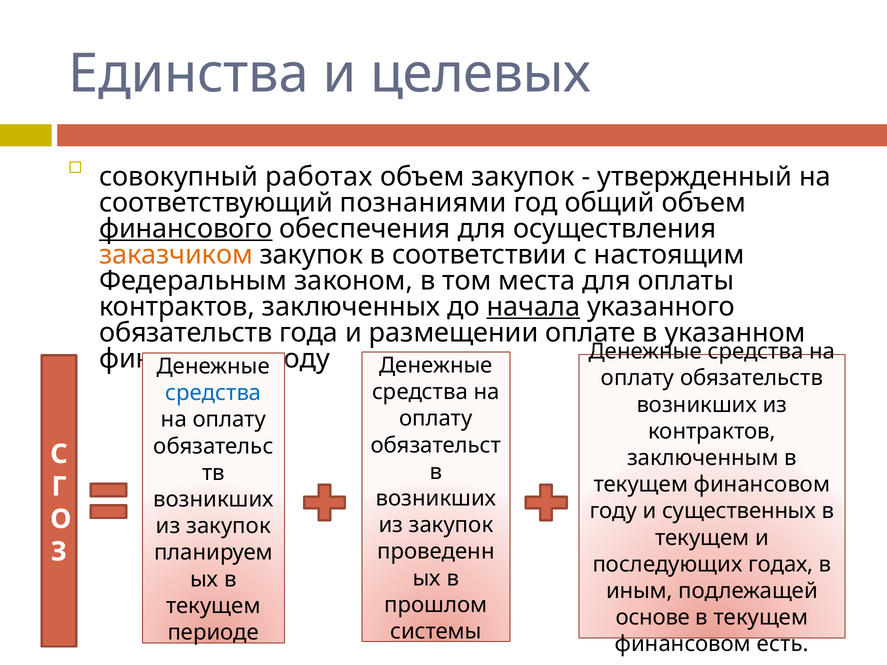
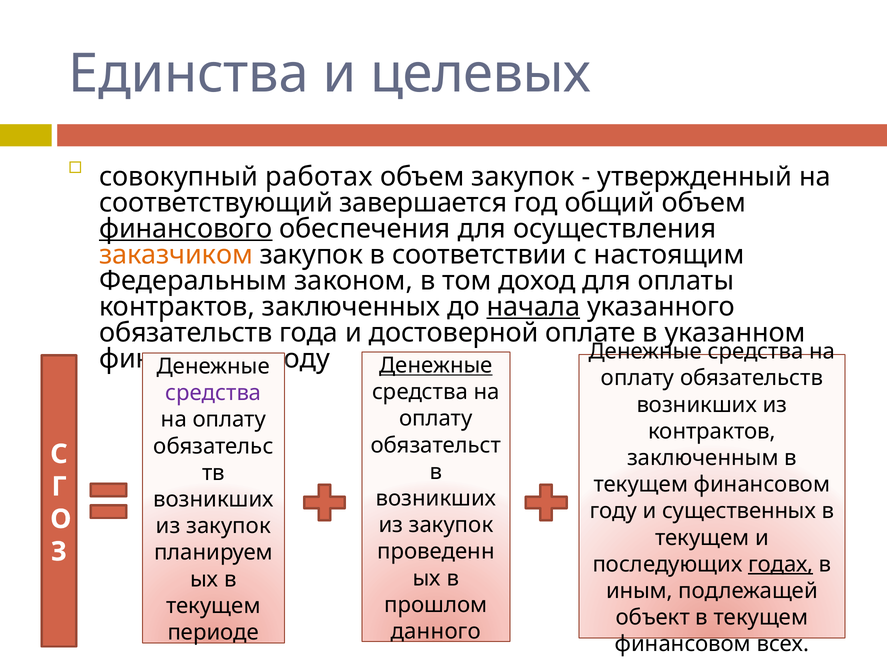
познаниями: познаниями -> завершается
места: места -> доход
размещении: размещении -> достоверной
Денежные at (436, 366) underline: none -> present
средства at (213, 393) colour: blue -> purple
годах underline: none -> present
основе: основе -> объект
системы: системы -> данного
есть: есть -> всех
